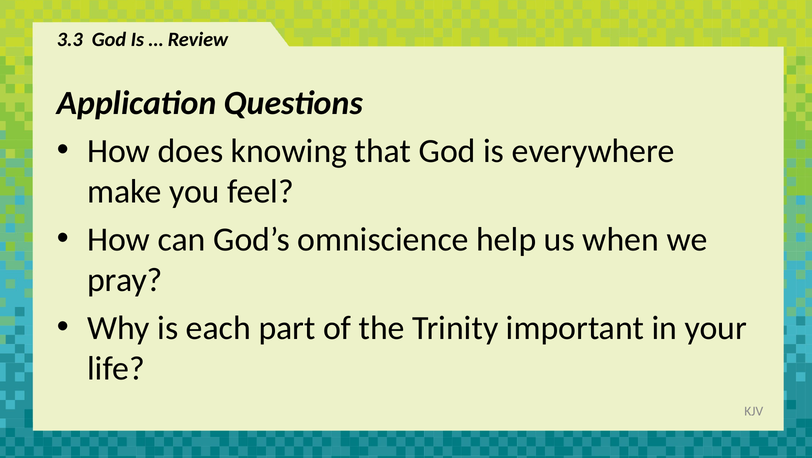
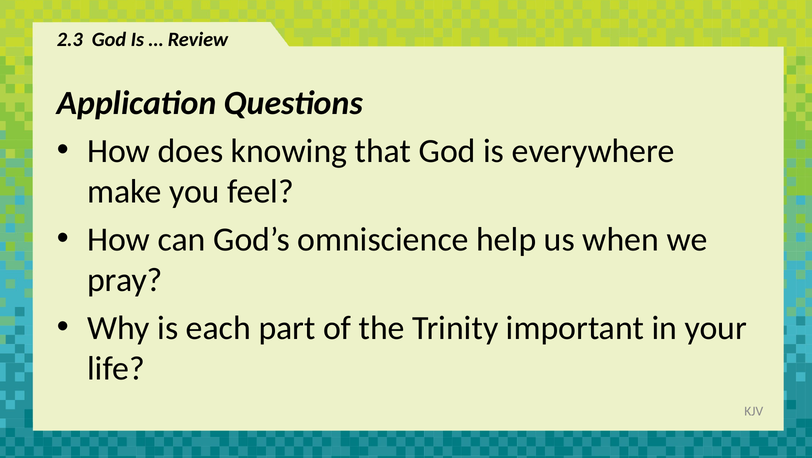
3.3: 3.3 -> 2.3
